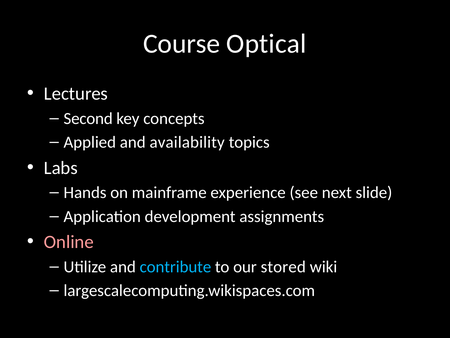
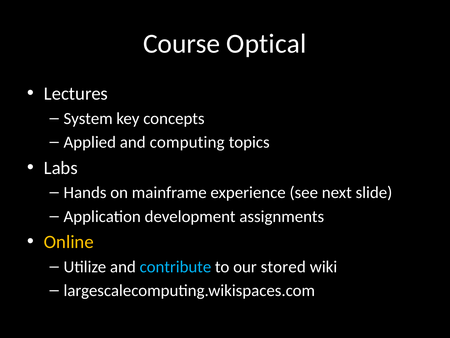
Second: Second -> System
availability: availability -> computing
Online colour: pink -> yellow
